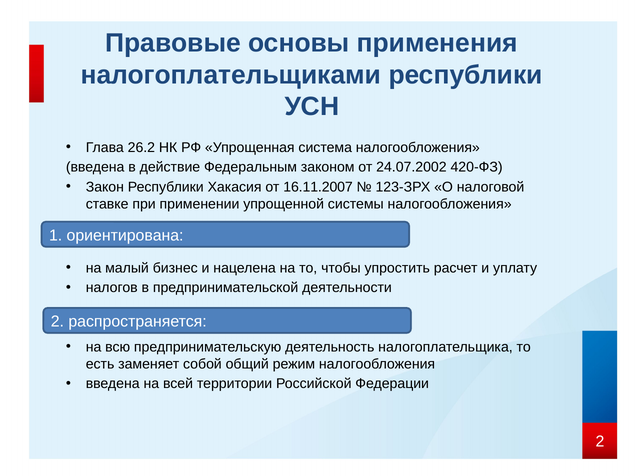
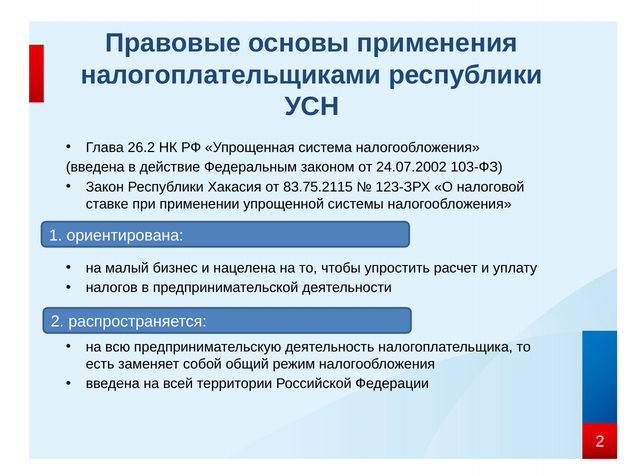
420-ФЗ: 420-ФЗ -> 103-ФЗ
16.11.2007: 16.11.2007 -> 83.75.2115
